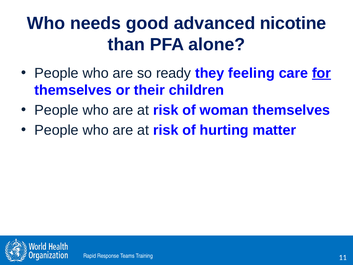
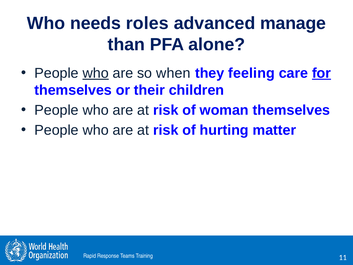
good: good -> roles
nicotine: nicotine -> manage
who at (96, 73) underline: none -> present
ready: ready -> when
